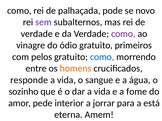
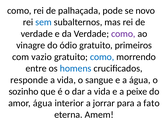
sem colour: purple -> blue
pelos: pelos -> vazio
homens colour: orange -> blue
fome: fome -> peixe
amor pede: pede -> água
está: está -> fato
